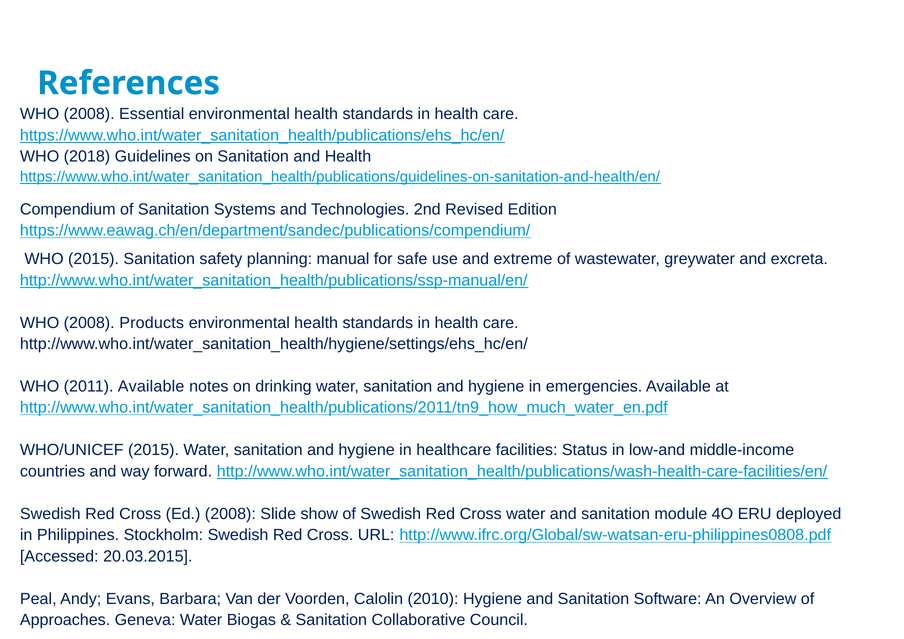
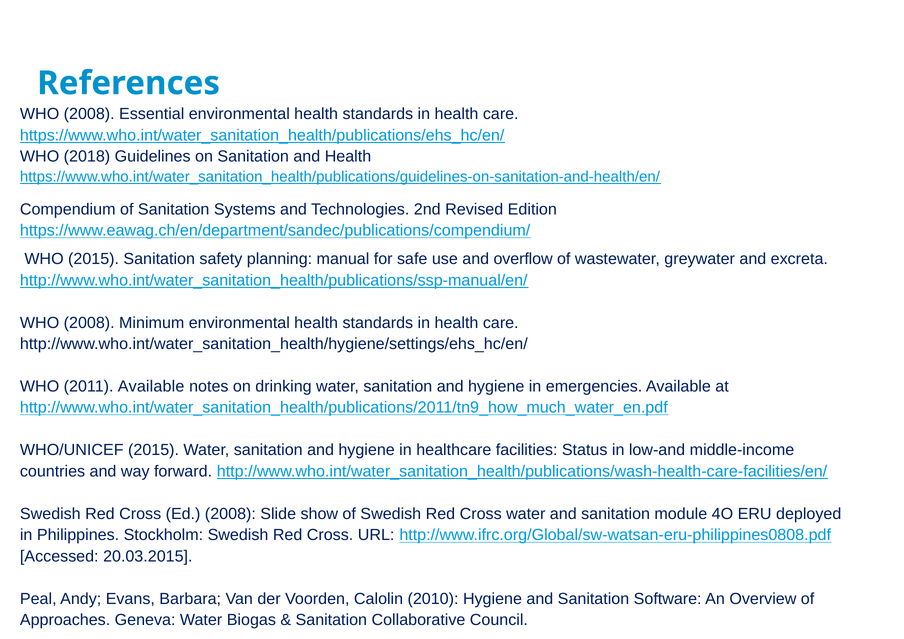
extreme: extreme -> overflow
Products: Products -> Minimum
